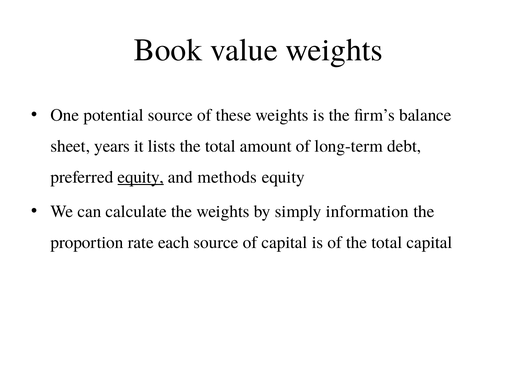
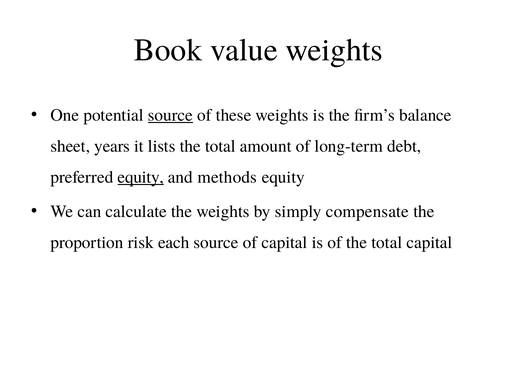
source at (170, 115) underline: none -> present
information: information -> compensate
rate: rate -> risk
